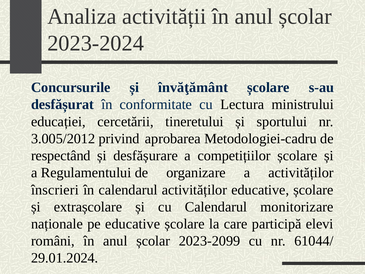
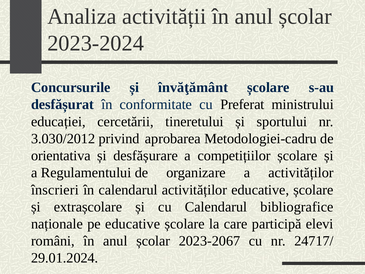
Lectura: Lectura -> Preferat
3.005/2012: 3.005/2012 -> 3.030/2012
respectând: respectând -> orientativa
monitorizare: monitorizare -> bibliografice
2023-2099: 2023-2099 -> 2023-2067
61044/: 61044/ -> 24717/
